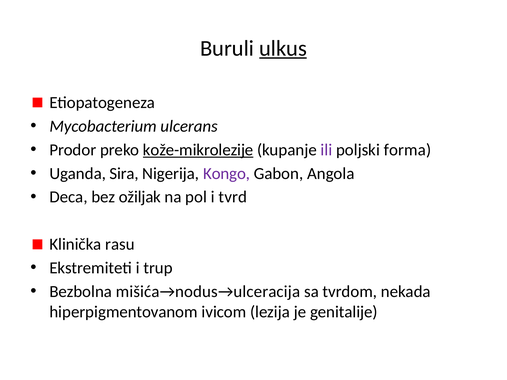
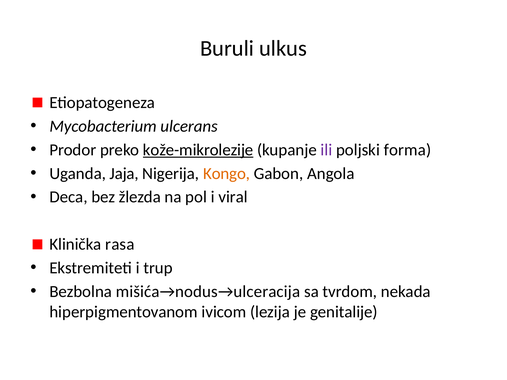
ulkus underline: present -> none
Sira: Sira -> Jaja
Kongo colour: purple -> orange
ožiljak: ožiljak -> žlezda
tvrd: tvrd -> viral
rasu: rasu -> rasa
